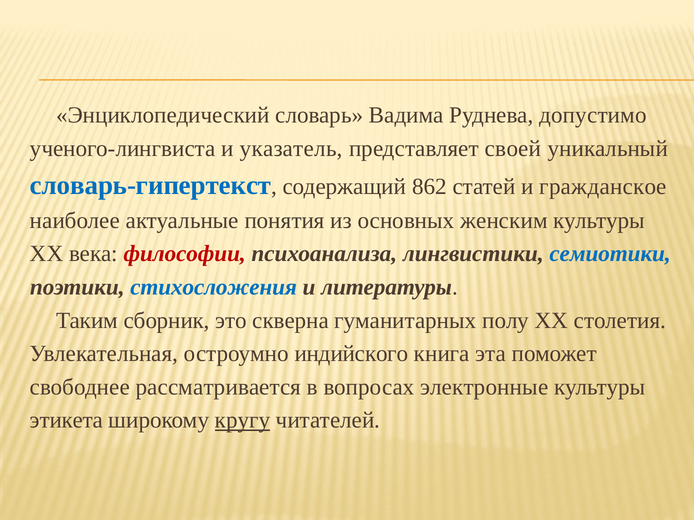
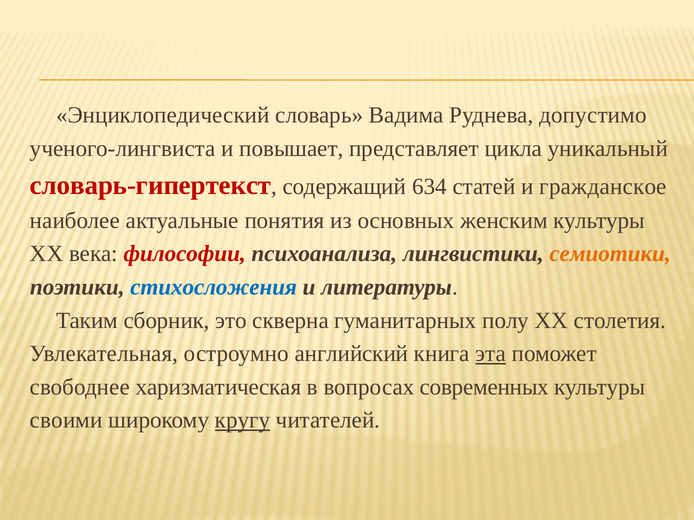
указатель: указатель -> повышает
своей: своей -> цикла
словарь-гипертекст colour: blue -> red
862: 862 -> 634
семиотики colour: blue -> orange
индийского: индийского -> английский
эта underline: none -> present
рассматривается: рассматривается -> харизматическая
электронные: электронные -> современных
этикета: этикета -> своими
